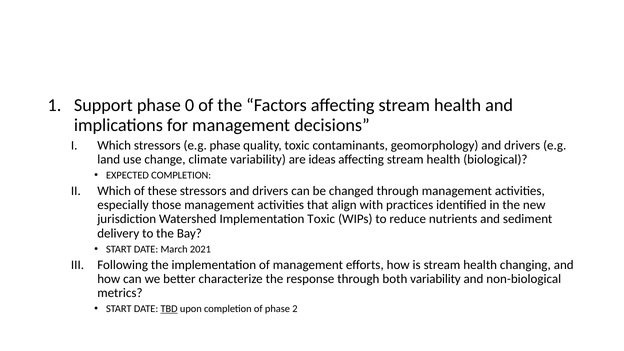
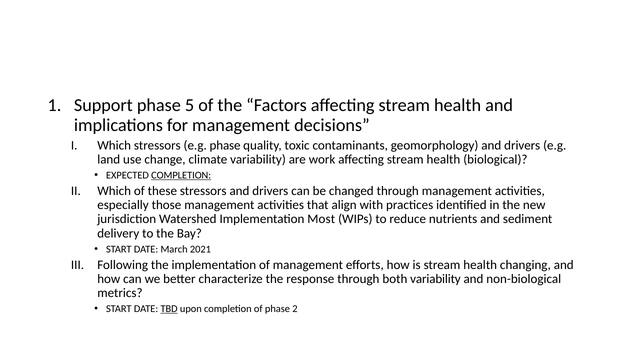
0: 0 -> 5
ideas: ideas -> work
COMPLETION at (181, 175) underline: none -> present
Implementation Toxic: Toxic -> Most
